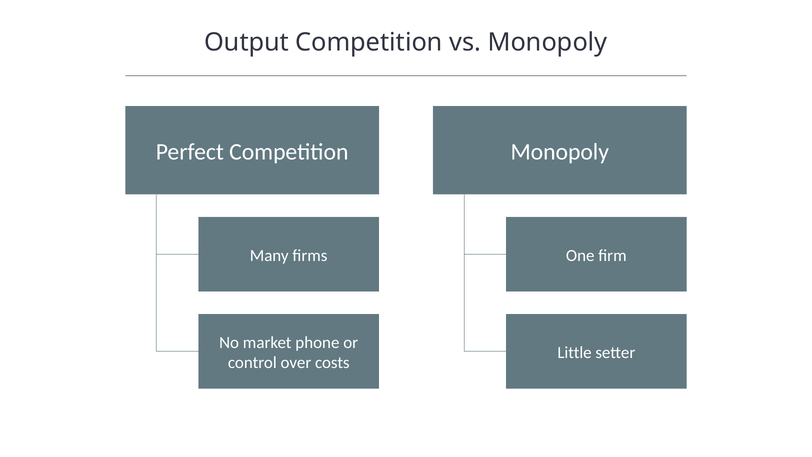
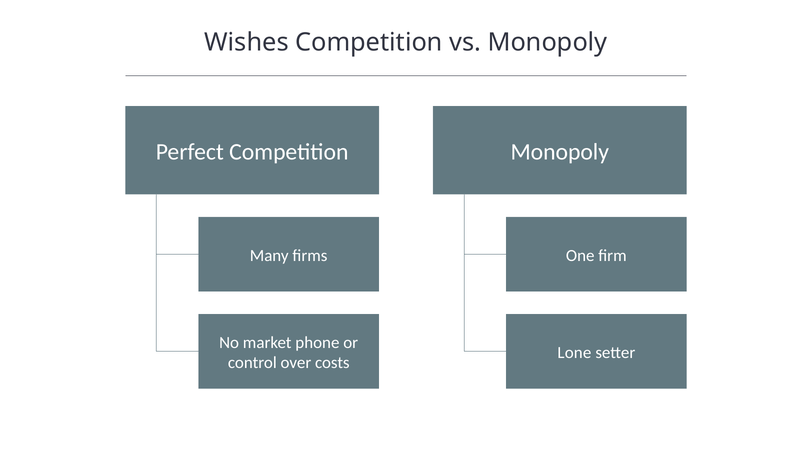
Output: Output -> Wishes
Little: Little -> Lone
